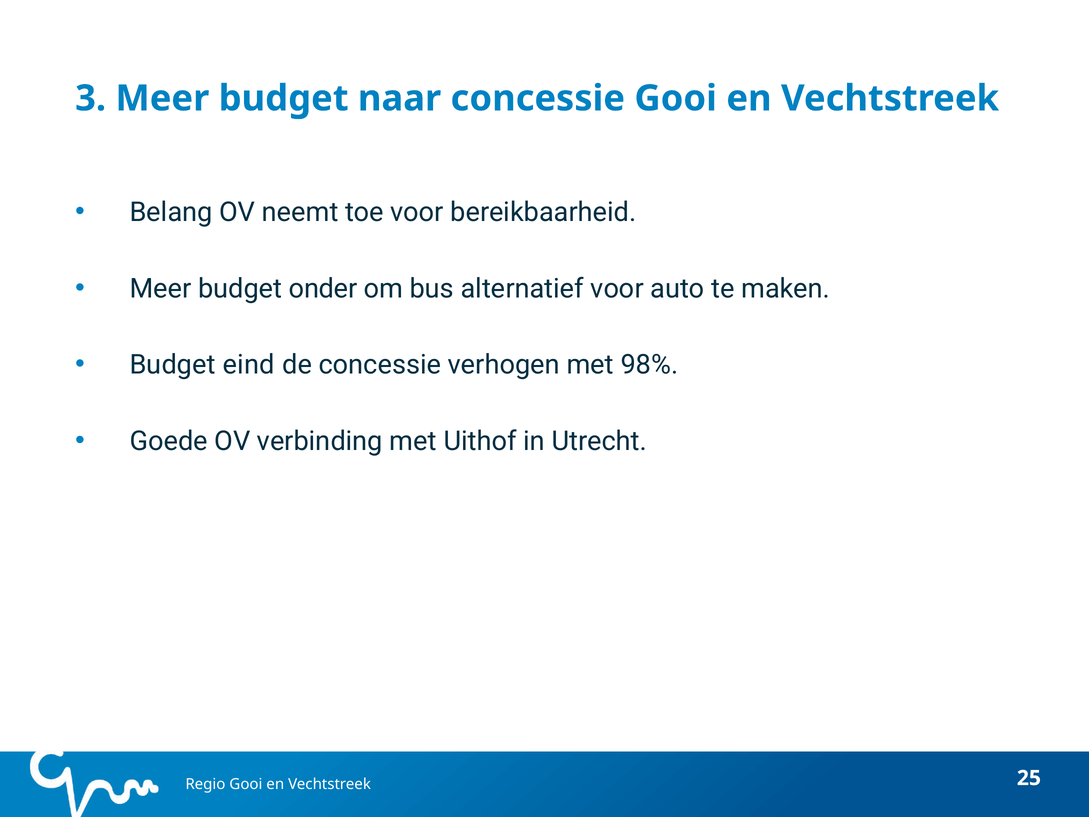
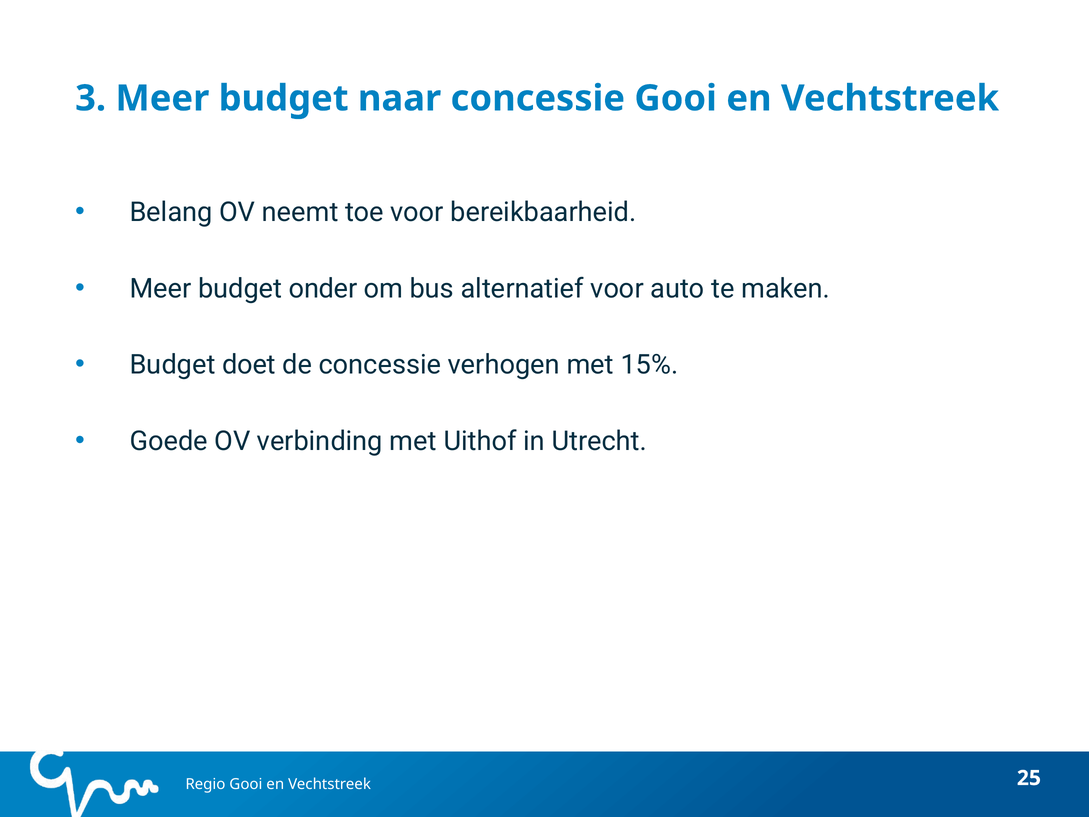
eind: eind -> doet
98%: 98% -> 15%
